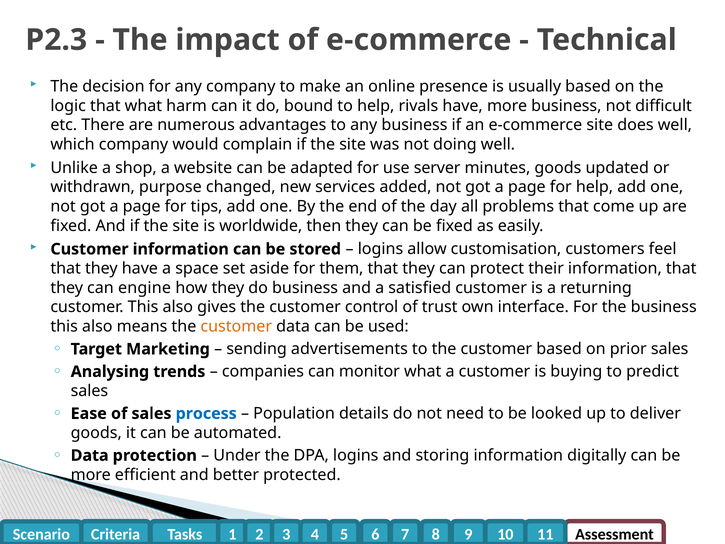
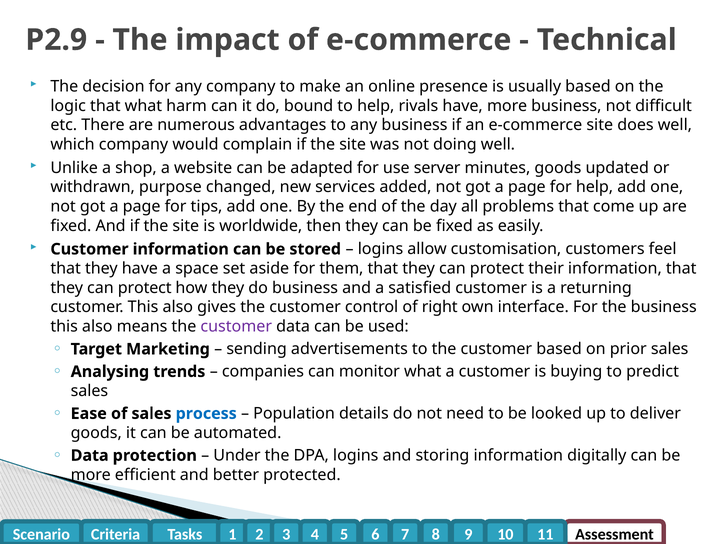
P2.3: P2.3 -> P2.9
engine at (145, 288): engine -> protect
trust: trust -> right
customer at (236, 326) colour: orange -> purple
